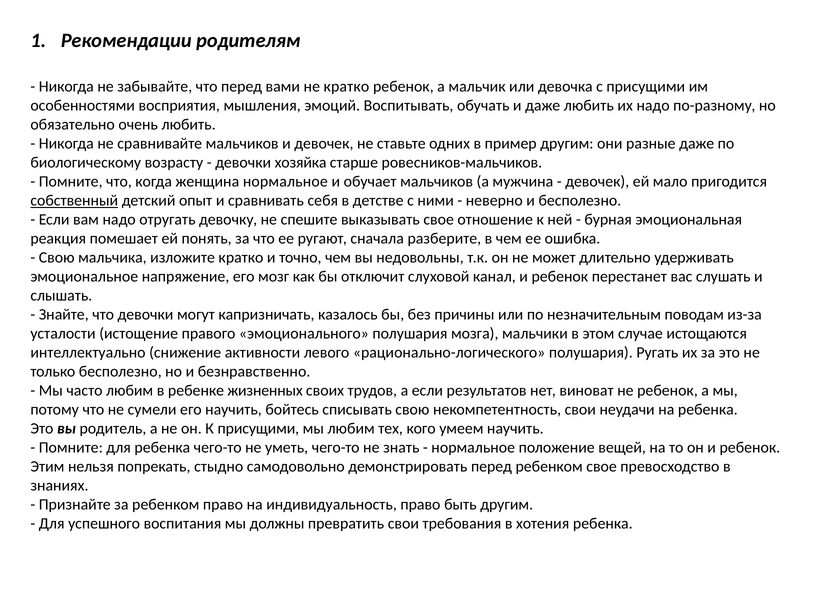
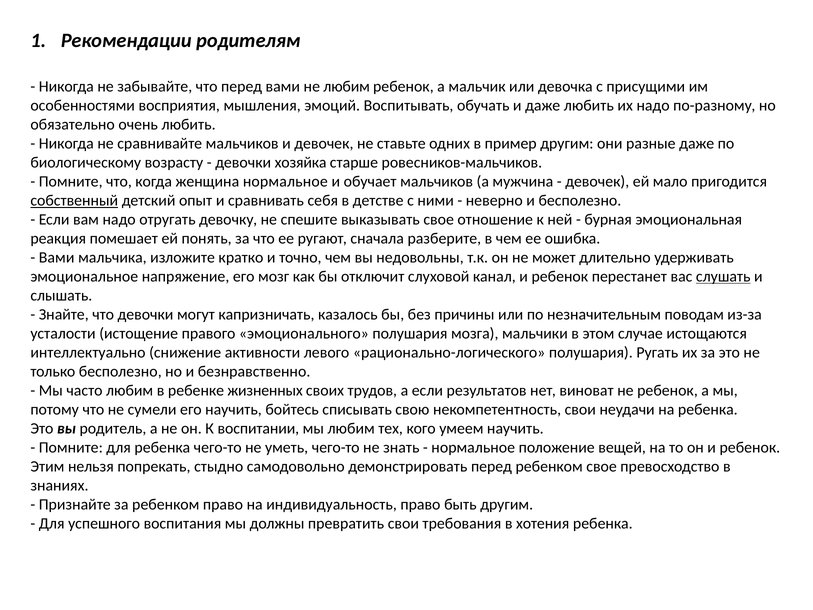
не кратко: кратко -> любим
Свою at (57, 257): Свою -> Вами
слушать underline: none -> present
К присущими: присущими -> воспитании
